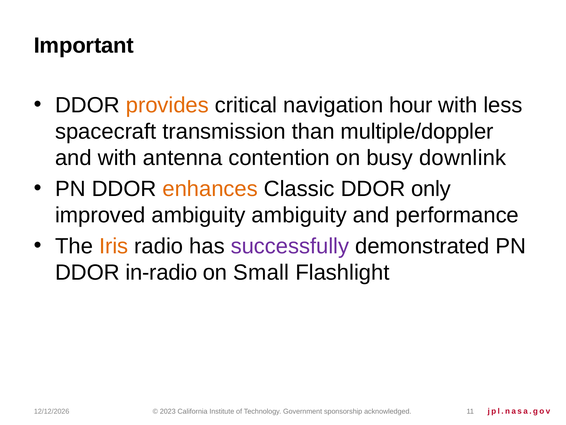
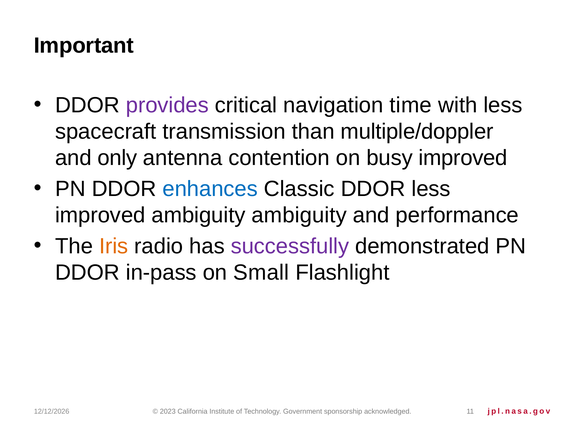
provides colour: orange -> purple
hour: hour -> time
and with: with -> only
busy downlink: downlink -> improved
enhances colour: orange -> blue
DDOR only: only -> less
in-radio: in-radio -> in-pass
